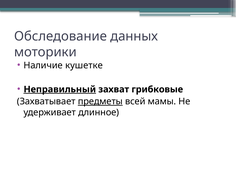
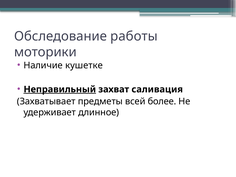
данных: данных -> работы
грибковые: грибковые -> саливация
предметы underline: present -> none
мамы: мамы -> более
